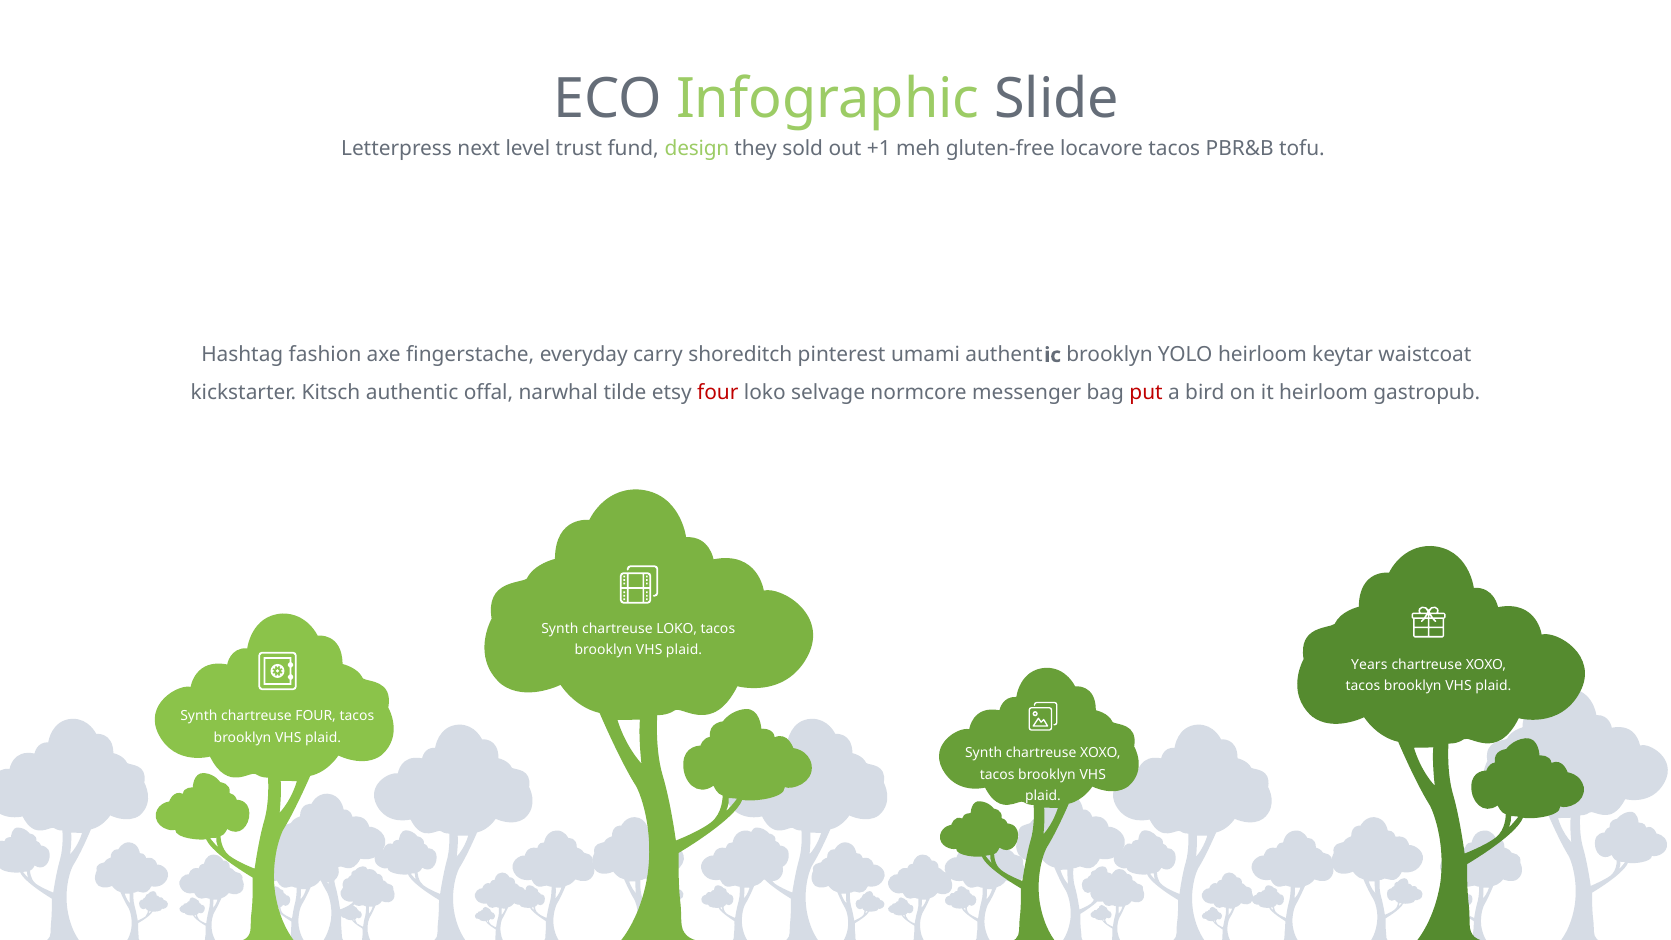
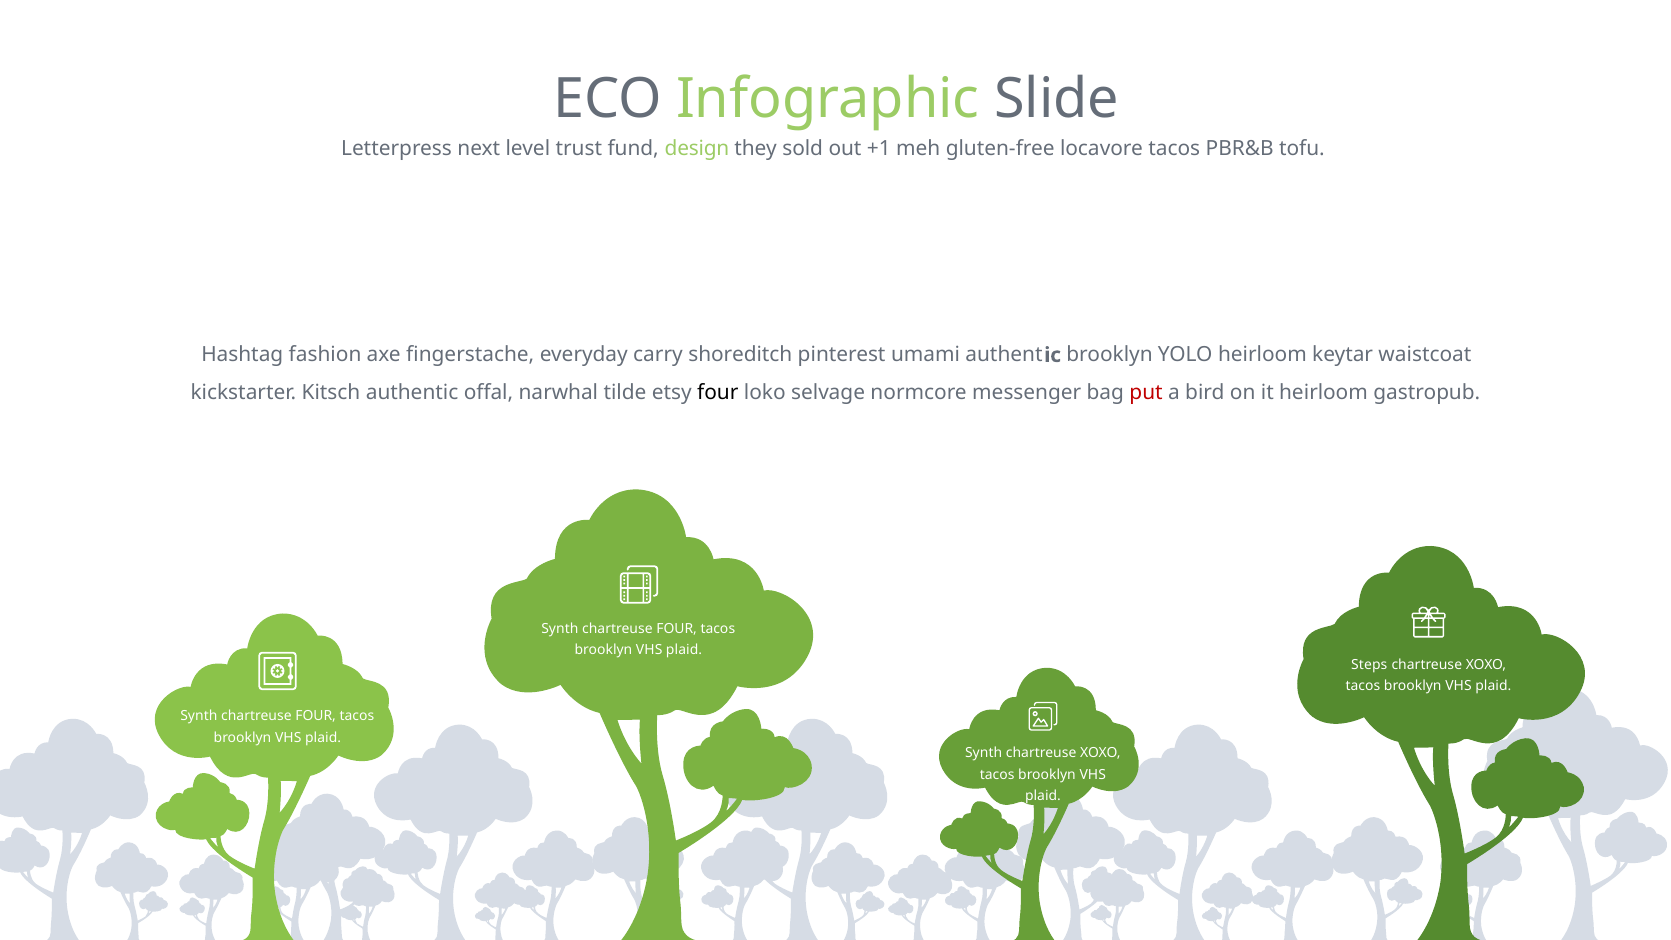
four at (718, 393) colour: red -> black
LOKO at (677, 629): LOKO -> FOUR
Years: Years -> Steps
